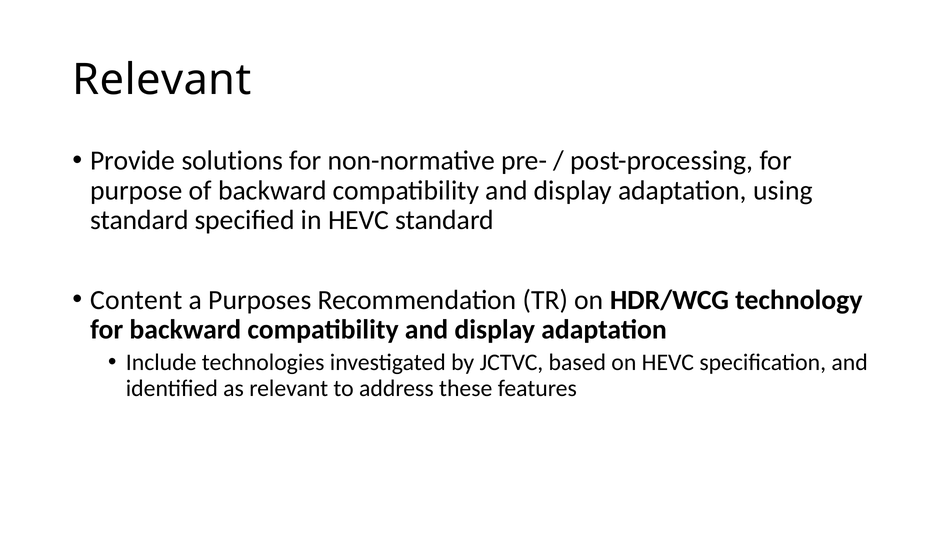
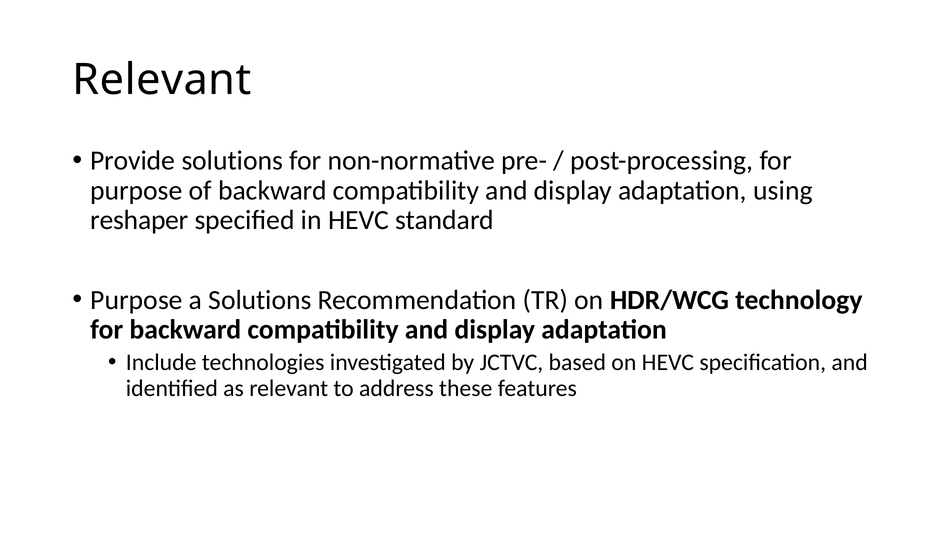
standard at (139, 220): standard -> reshaper
Content at (136, 300): Content -> Purpose
a Purposes: Purposes -> Solutions
